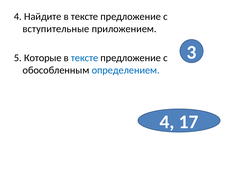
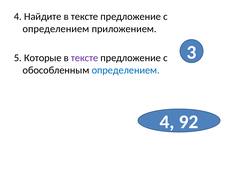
вступительные at (56, 29): вступительные -> определением
тексте at (85, 58) colour: blue -> purple
17: 17 -> 92
